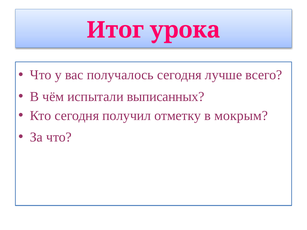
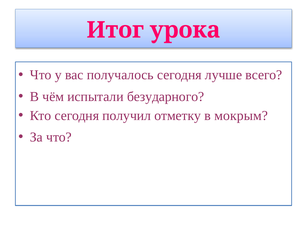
выписанных: выписанных -> безударного
